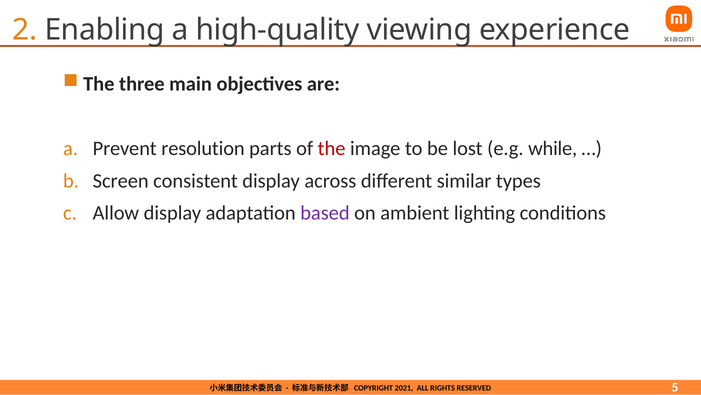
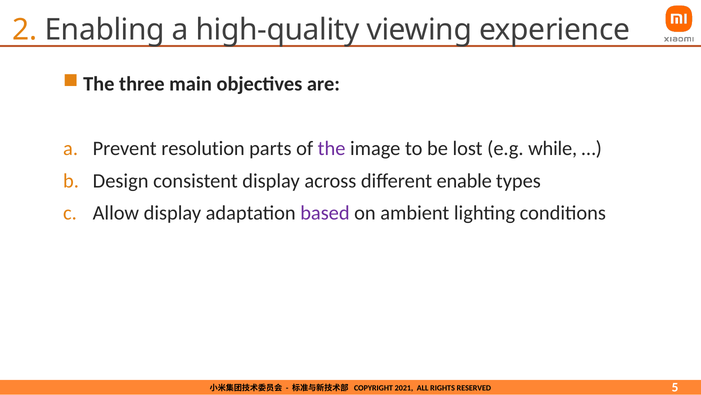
the at (332, 148) colour: red -> purple
Screen: Screen -> Design
similar: similar -> enable
